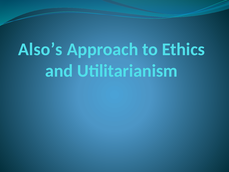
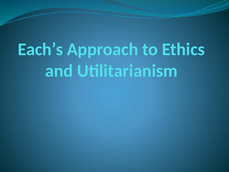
Also’s: Also’s -> Each’s
